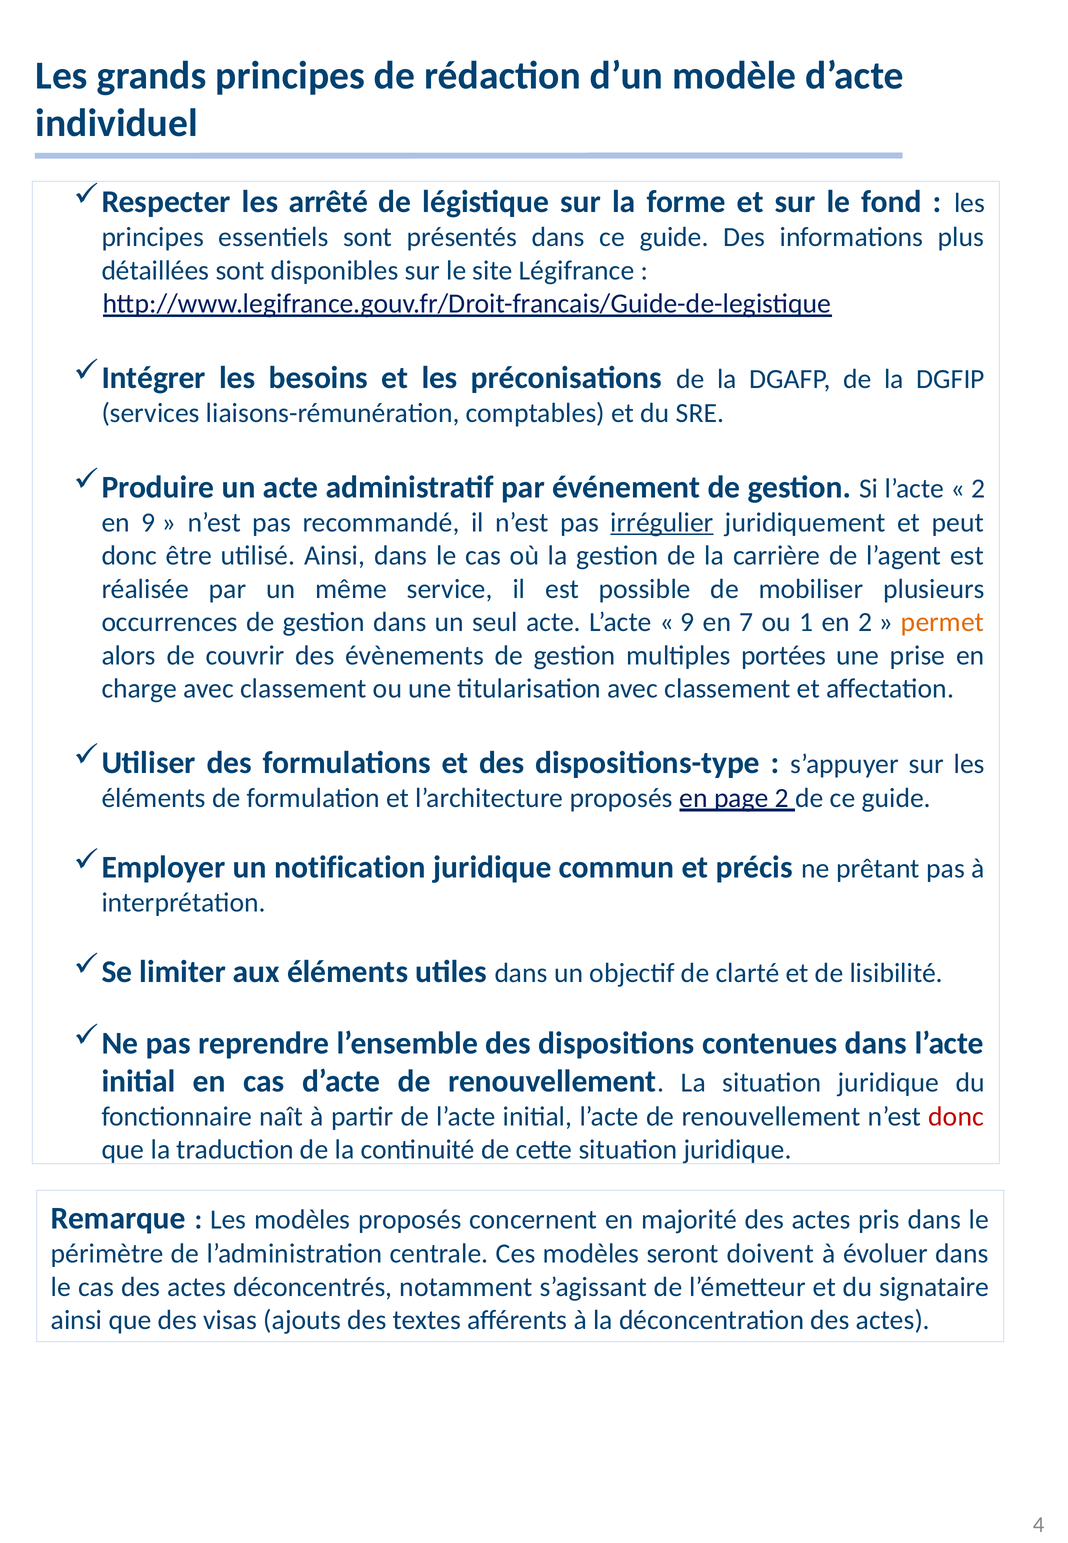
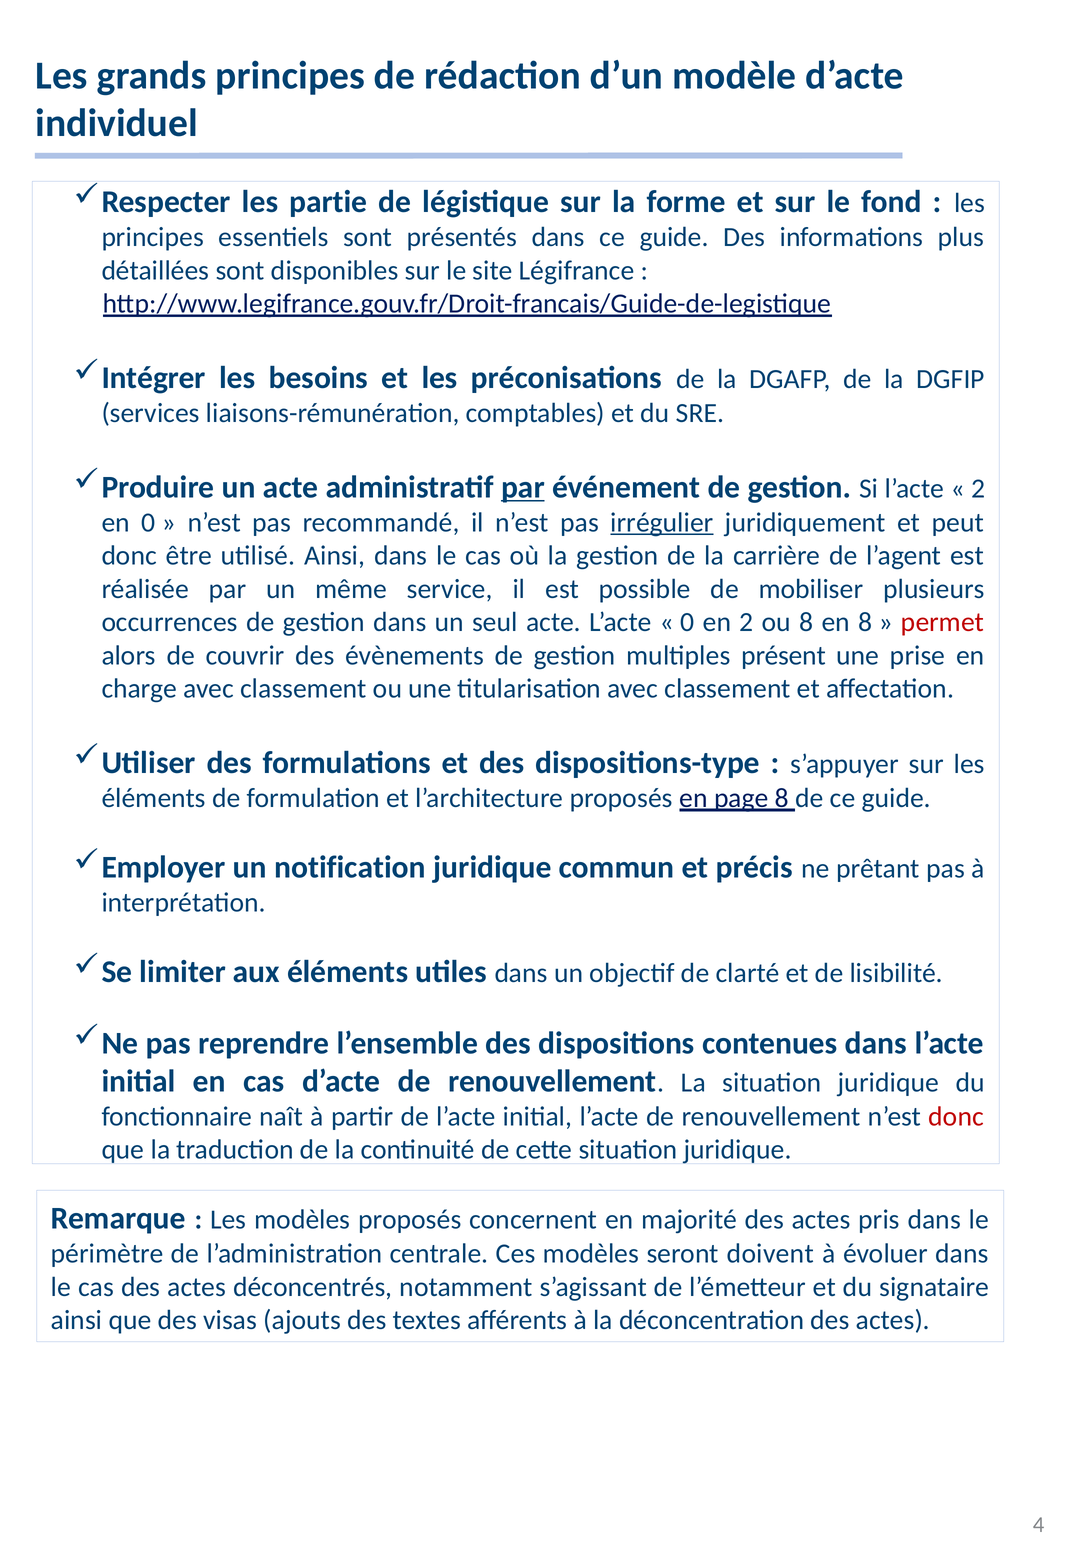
arrêté: arrêté -> partie
par at (523, 487) underline: none -> present
en 9: 9 -> 0
9 at (687, 622): 9 -> 0
en 7: 7 -> 2
ou 1: 1 -> 8
en 2: 2 -> 8
permet colour: orange -> red
portées: portées -> présent
page 2: 2 -> 8
